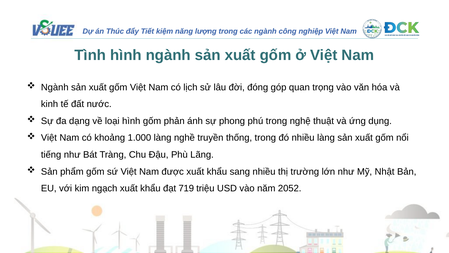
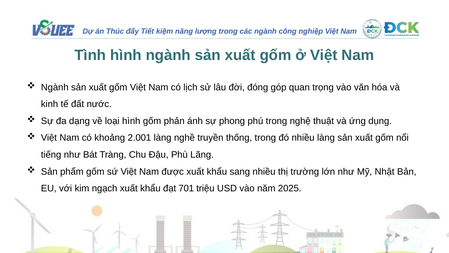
1.000: 1.000 -> 2.001
719: 719 -> 701
2052: 2052 -> 2025
